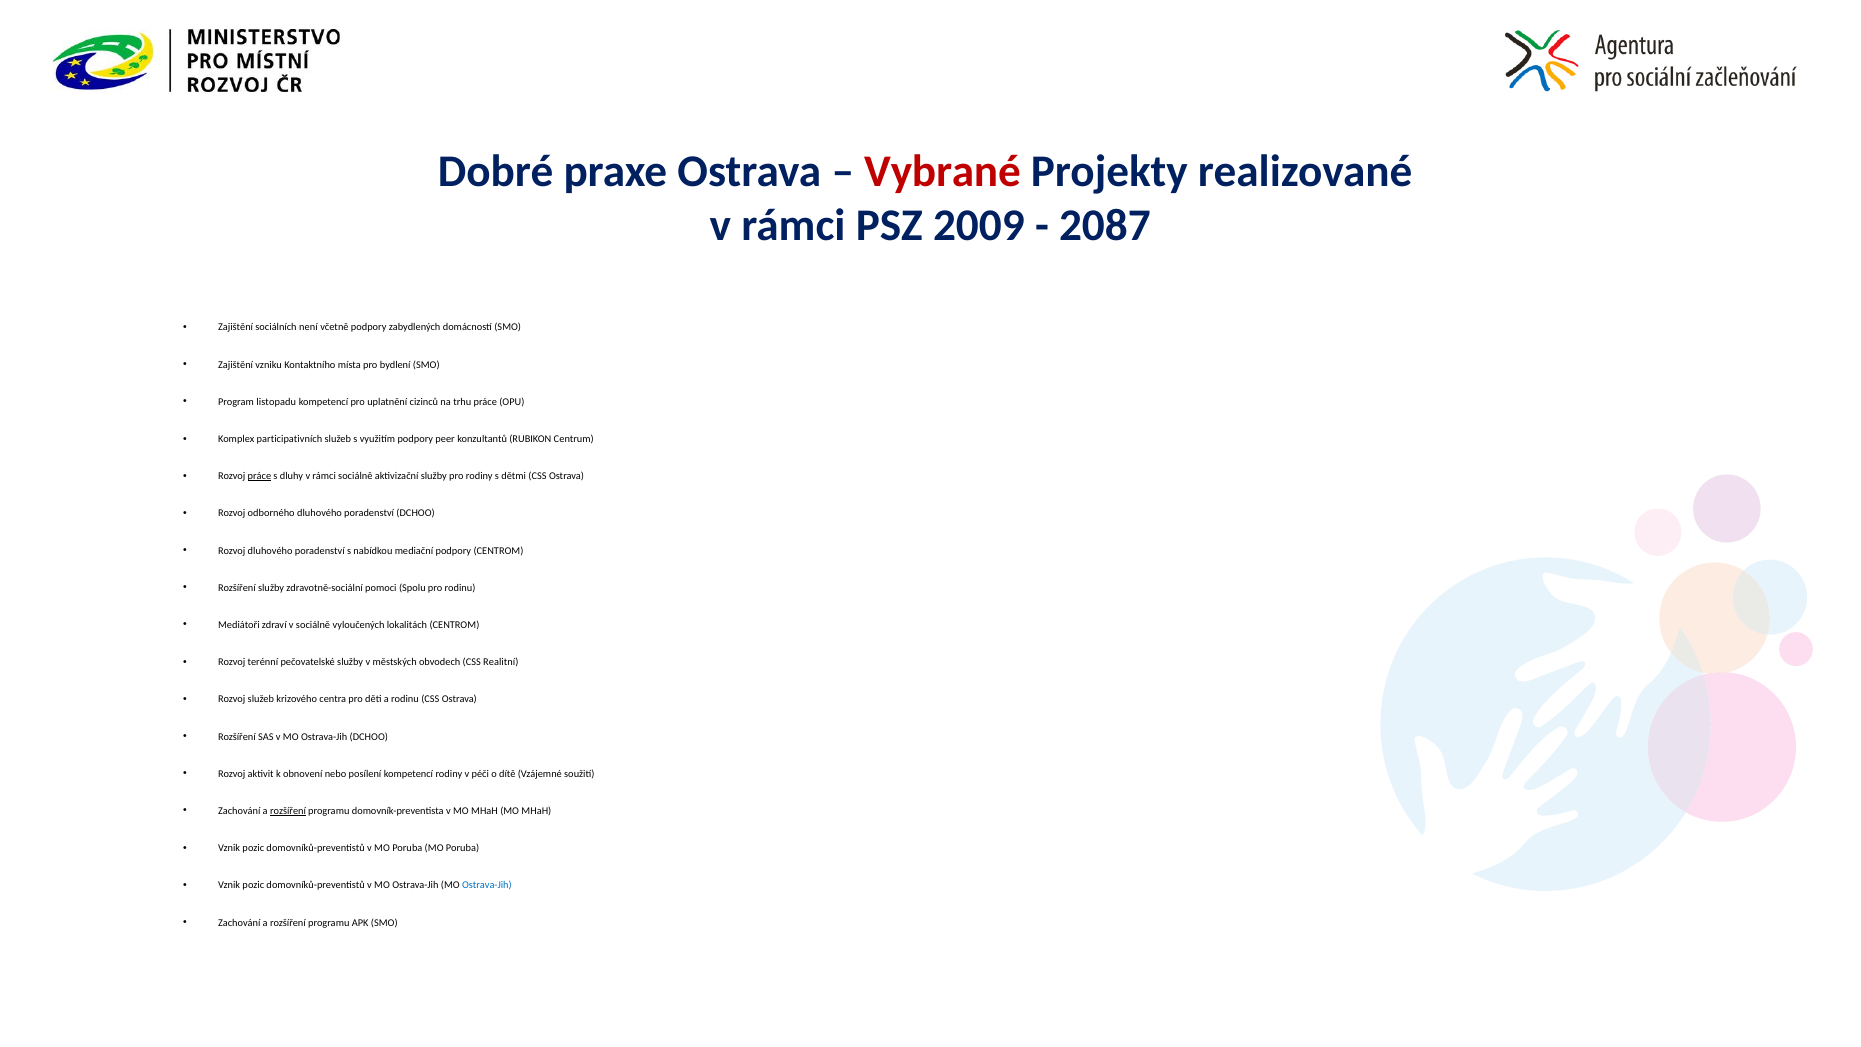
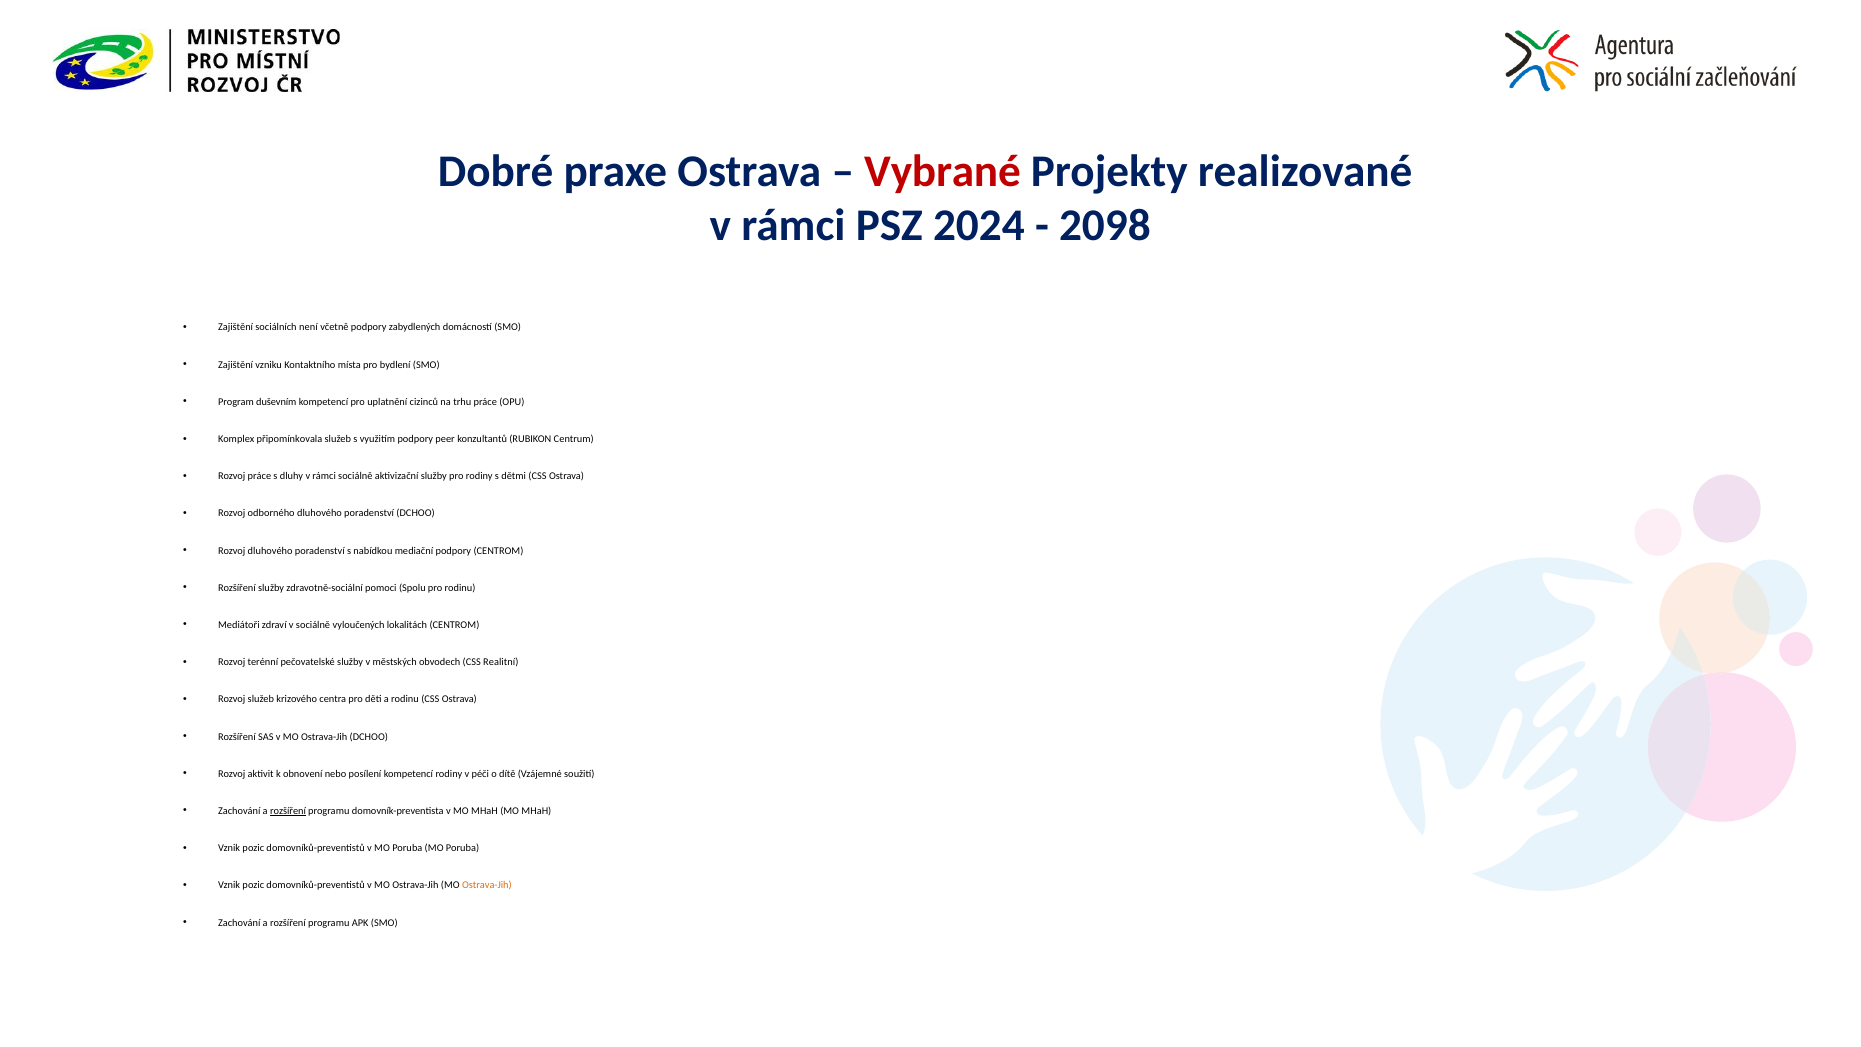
2009: 2009 -> 2024
2087: 2087 -> 2098
listopadu: listopadu -> duševním
participativních: participativních -> připomínkovala
práce at (259, 476) underline: present -> none
Ostrava-Jih at (487, 885) colour: blue -> orange
